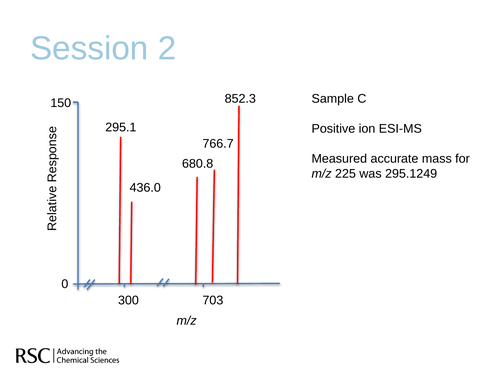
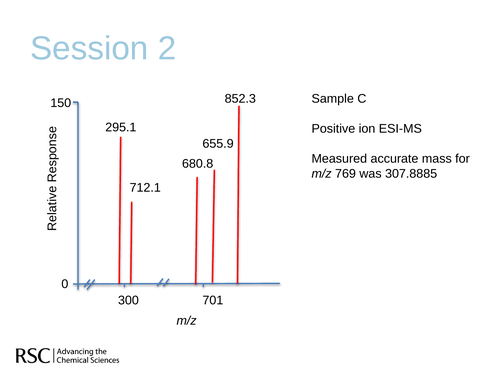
766.7: 766.7 -> 655.9
225: 225 -> 769
295.1249: 295.1249 -> 307.8885
436.0: 436.0 -> 712.1
703: 703 -> 701
